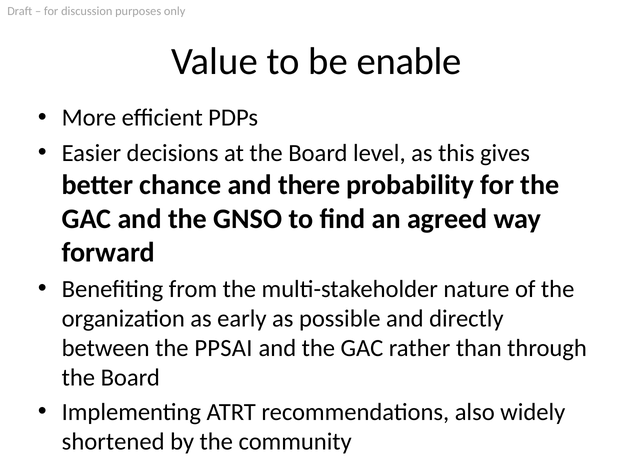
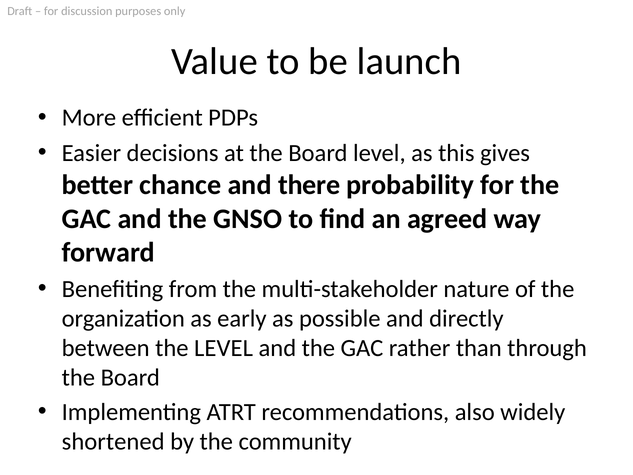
enable: enable -> launch
the PPSAI: PPSAI -> LEVEL
